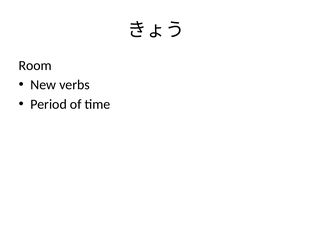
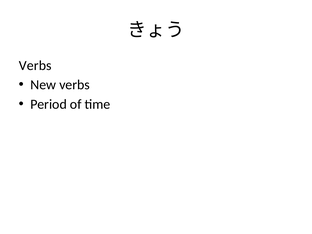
Room at (35, 65): Room -> Verbs
